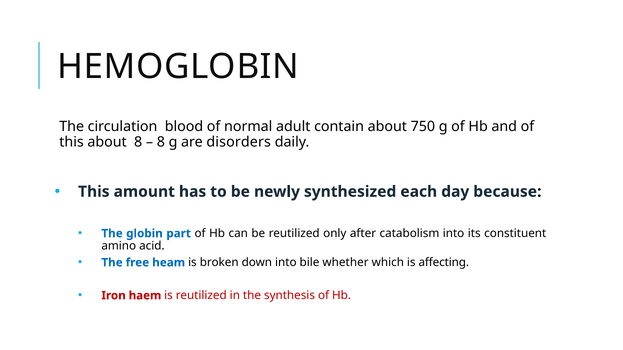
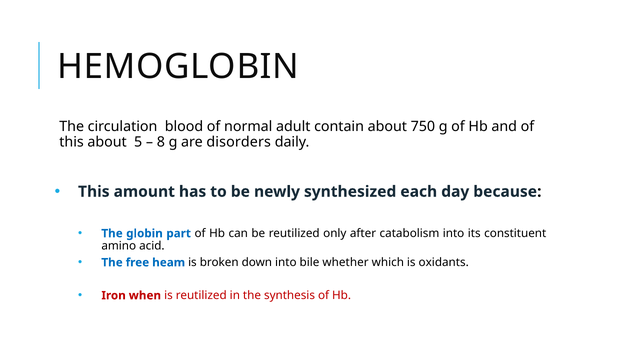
about 8: 8 -> 5
affecting: affecting -> oxidants
haem: haem -> when
